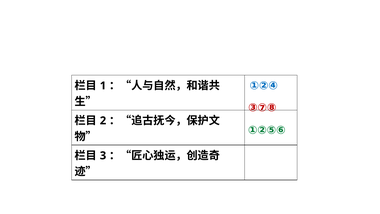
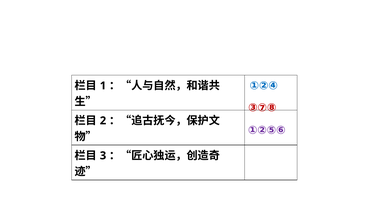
①②⑤⑥ colour: green -> purple
